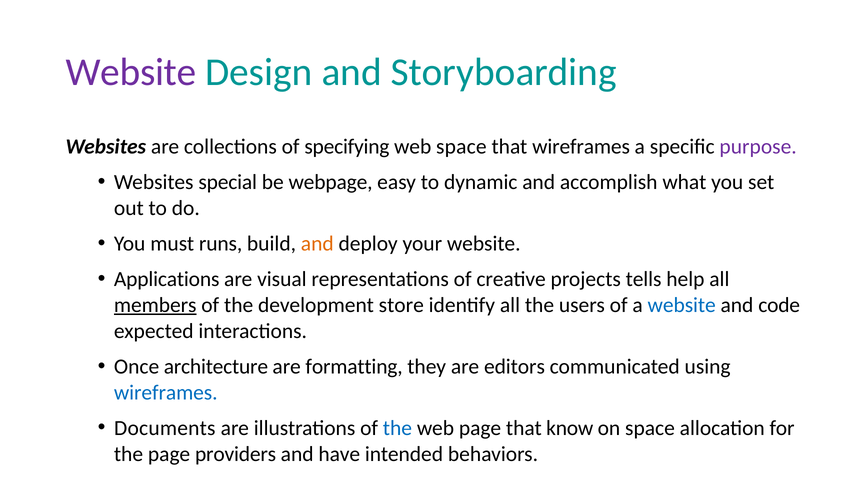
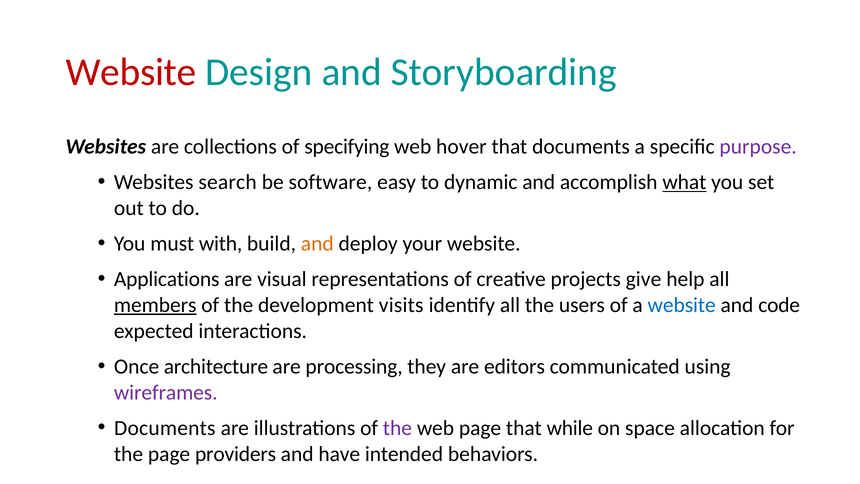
Website at (131, 72) colour: purple -> red
web space: space -> hover
that wireframes: wireframes -> documents
special: special -> search
webpage: webpage -> software
what underline: none -> present
runs: runs -> with
tells: tells -> give
store: store -> visits
formatting: formatting -> processing
wireframes at (166, 392) colour: blue -> purple
the at (397, 428) colour: blue -> purple
know: know -> while
